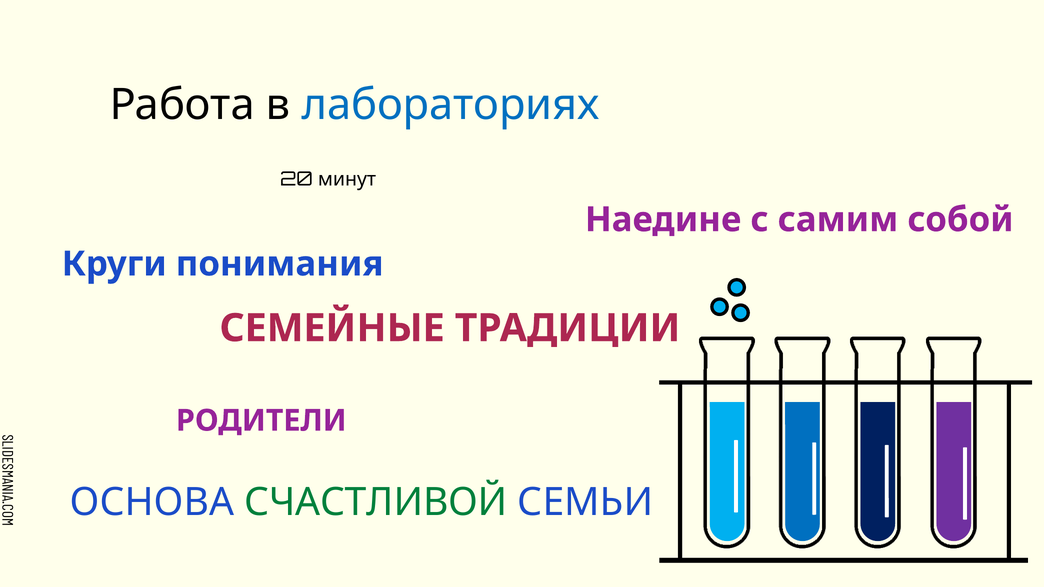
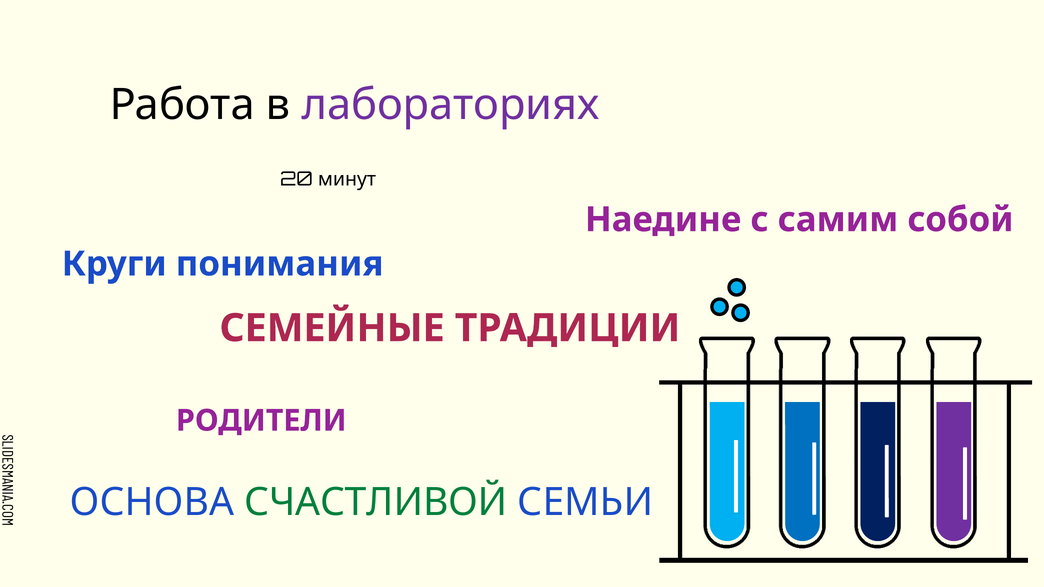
лабораториях colour: blue -> purple
